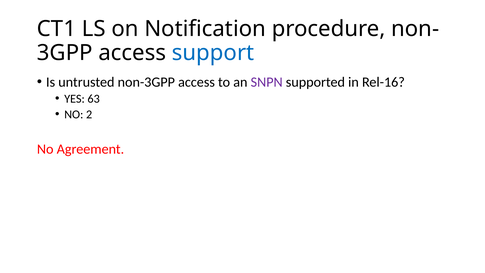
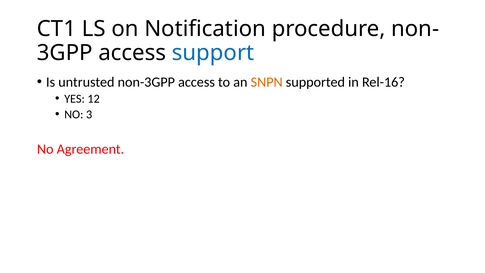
SNPN colour: purple -> orange
63: 63 -> 12
2: 2 -> 3
